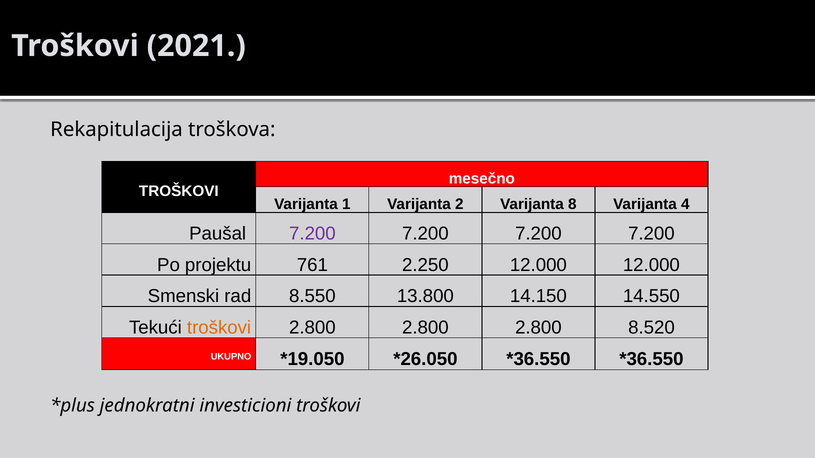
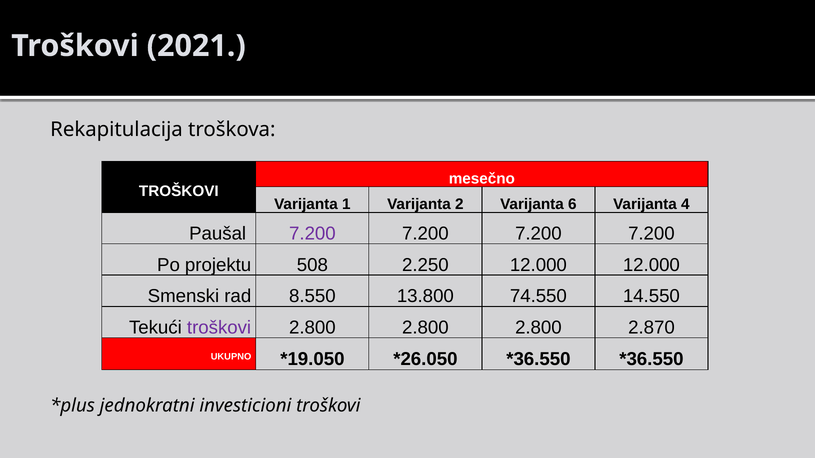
8: 8 -> 6
761: 761 -> 508
14.150: 14.150 -> 74.550
troškovi at (219, 328) colour: orange -> purple
8.520: 8.520 -> 2.870
